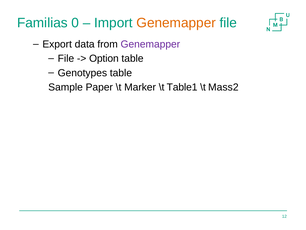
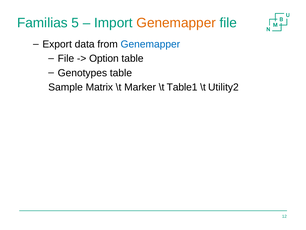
0: 0 -> 5
Genemapper at (150, 44) colour: purple -> blue
Paper: Paper -> Matrix
Mass2: Mass2 -> Utility2
